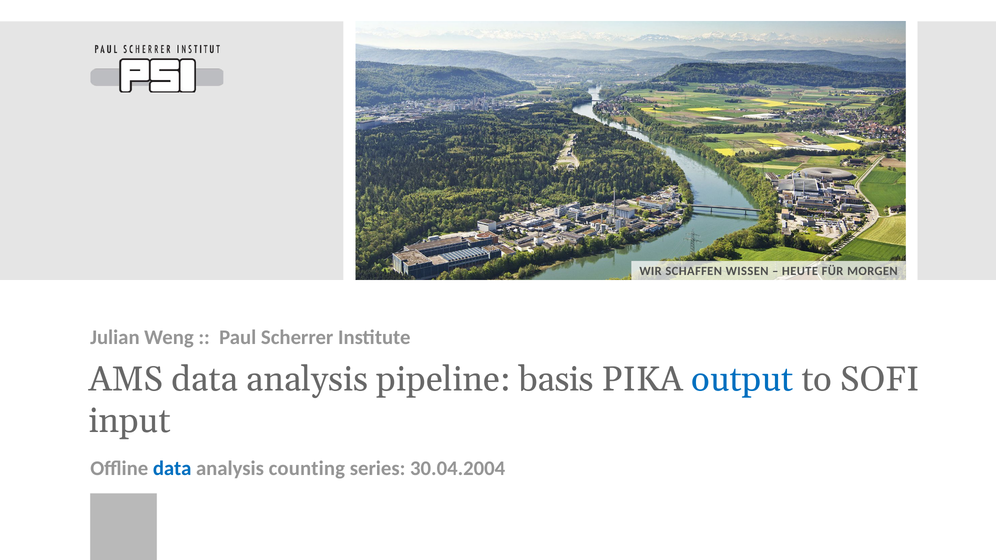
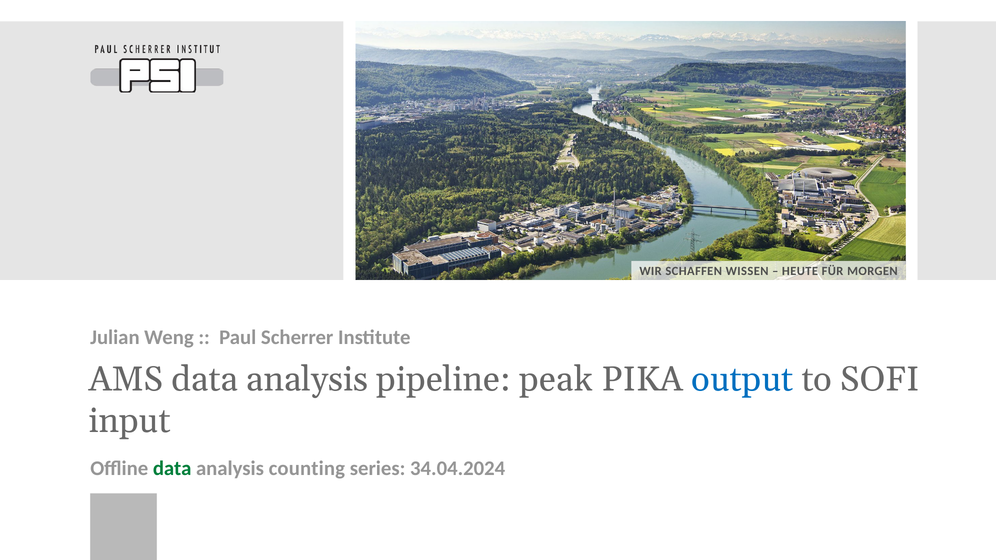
basis: basis -> peak
data at (172, 468) colour: blue -> green
30.04.2004: 30.04.2004 -> 34.04.2024
